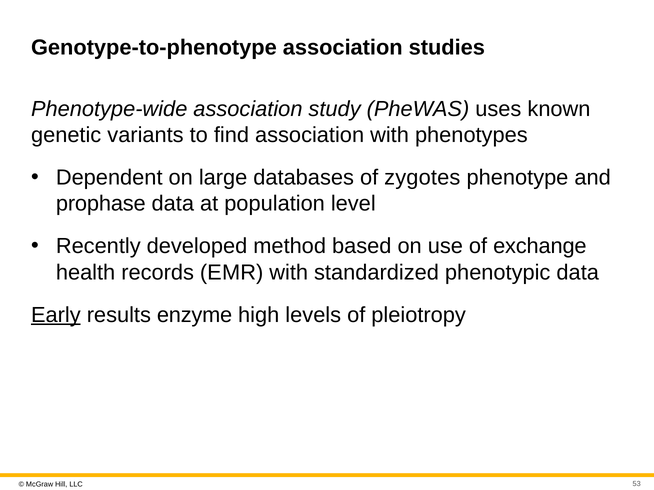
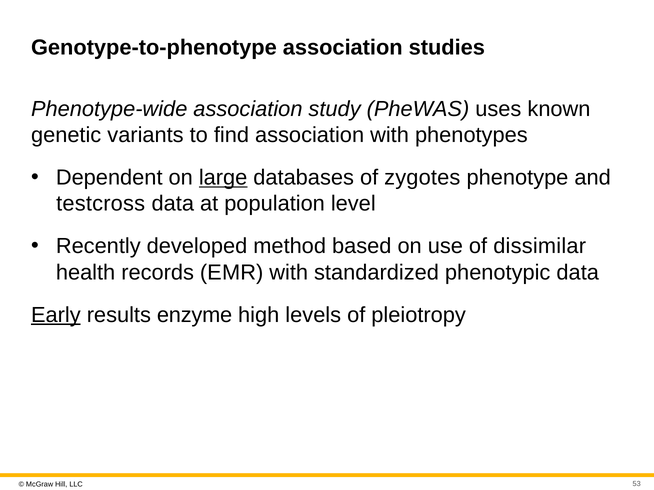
large underline: none -> present
prophase: prophase -> testcross
exchange: exchange -> dissimilar
